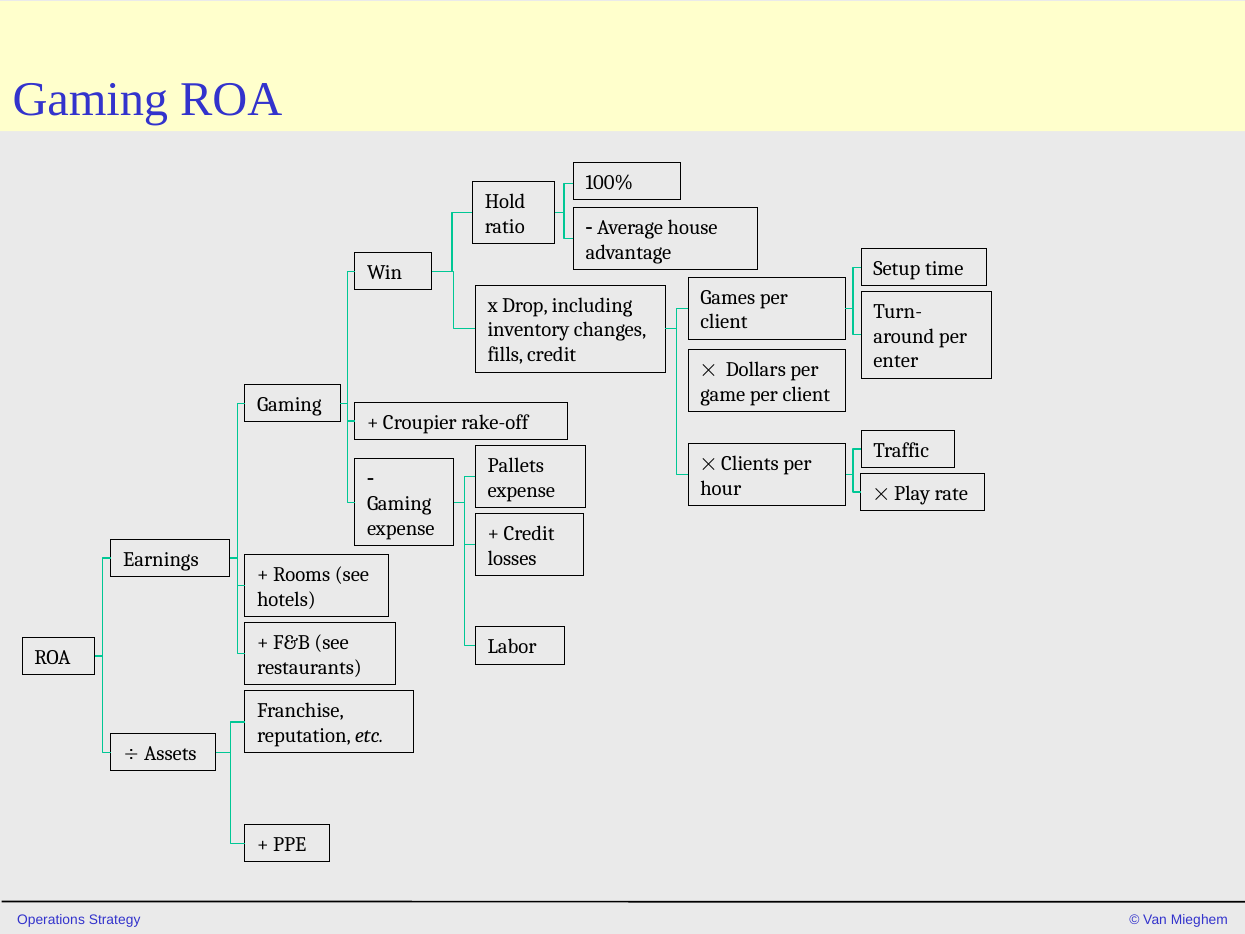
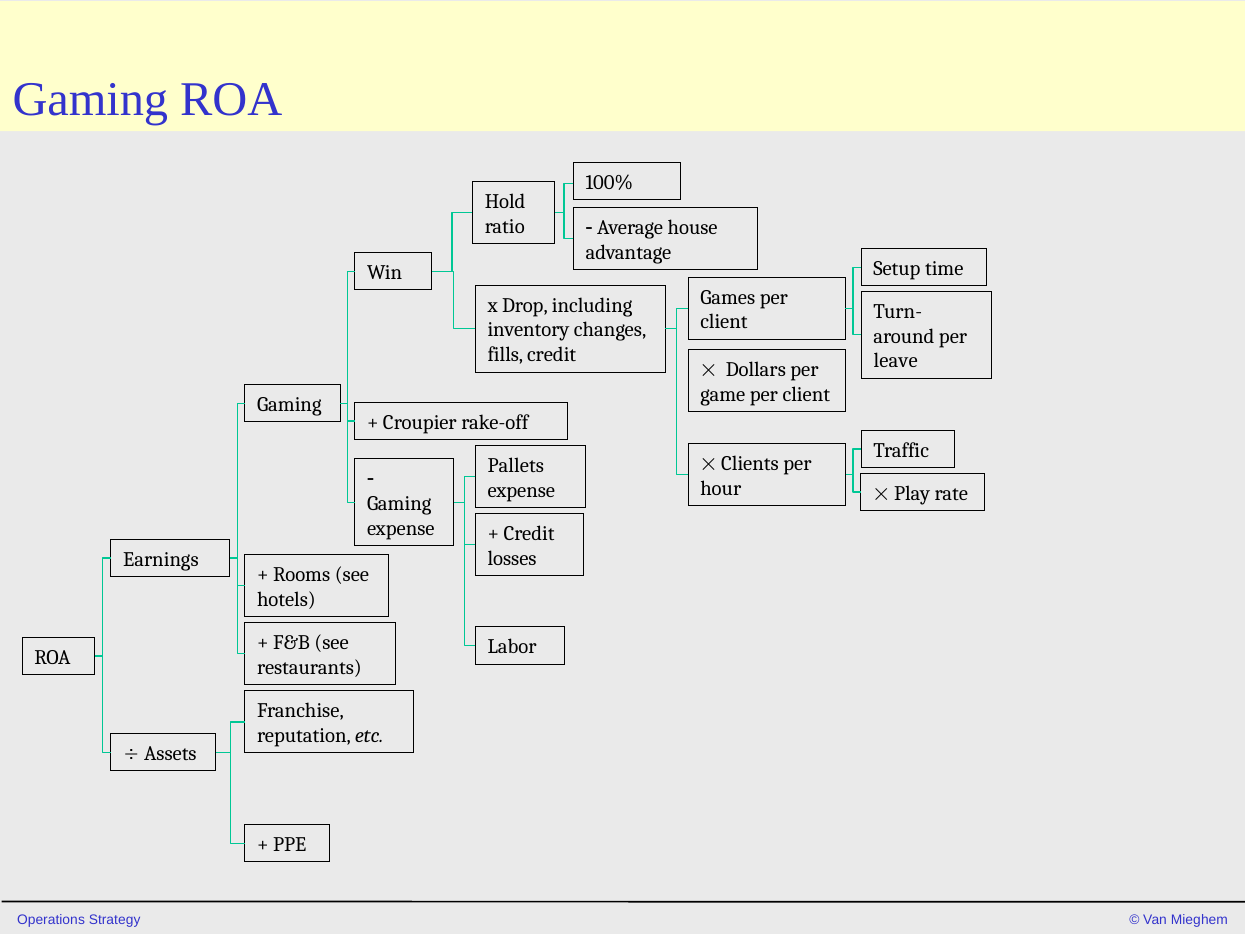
enter: enter -> leave
